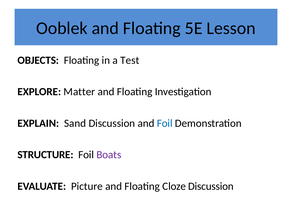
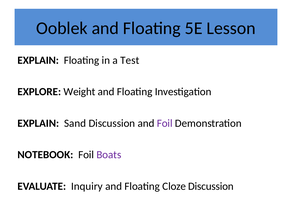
OBJECTS at (38, 60): OBJECTS -> EXPLAIN
Matter: Matter -> Weight
Foil at (165, 123) colour: blue -> purple
STRUCTURE: STRUCTURE -> NOTEBOOK
Picture: Picture -> Inquiry
